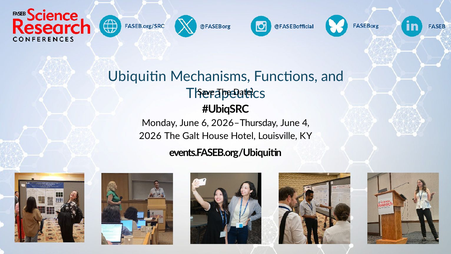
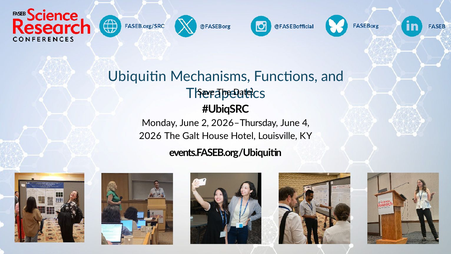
6: 6 -> 2
